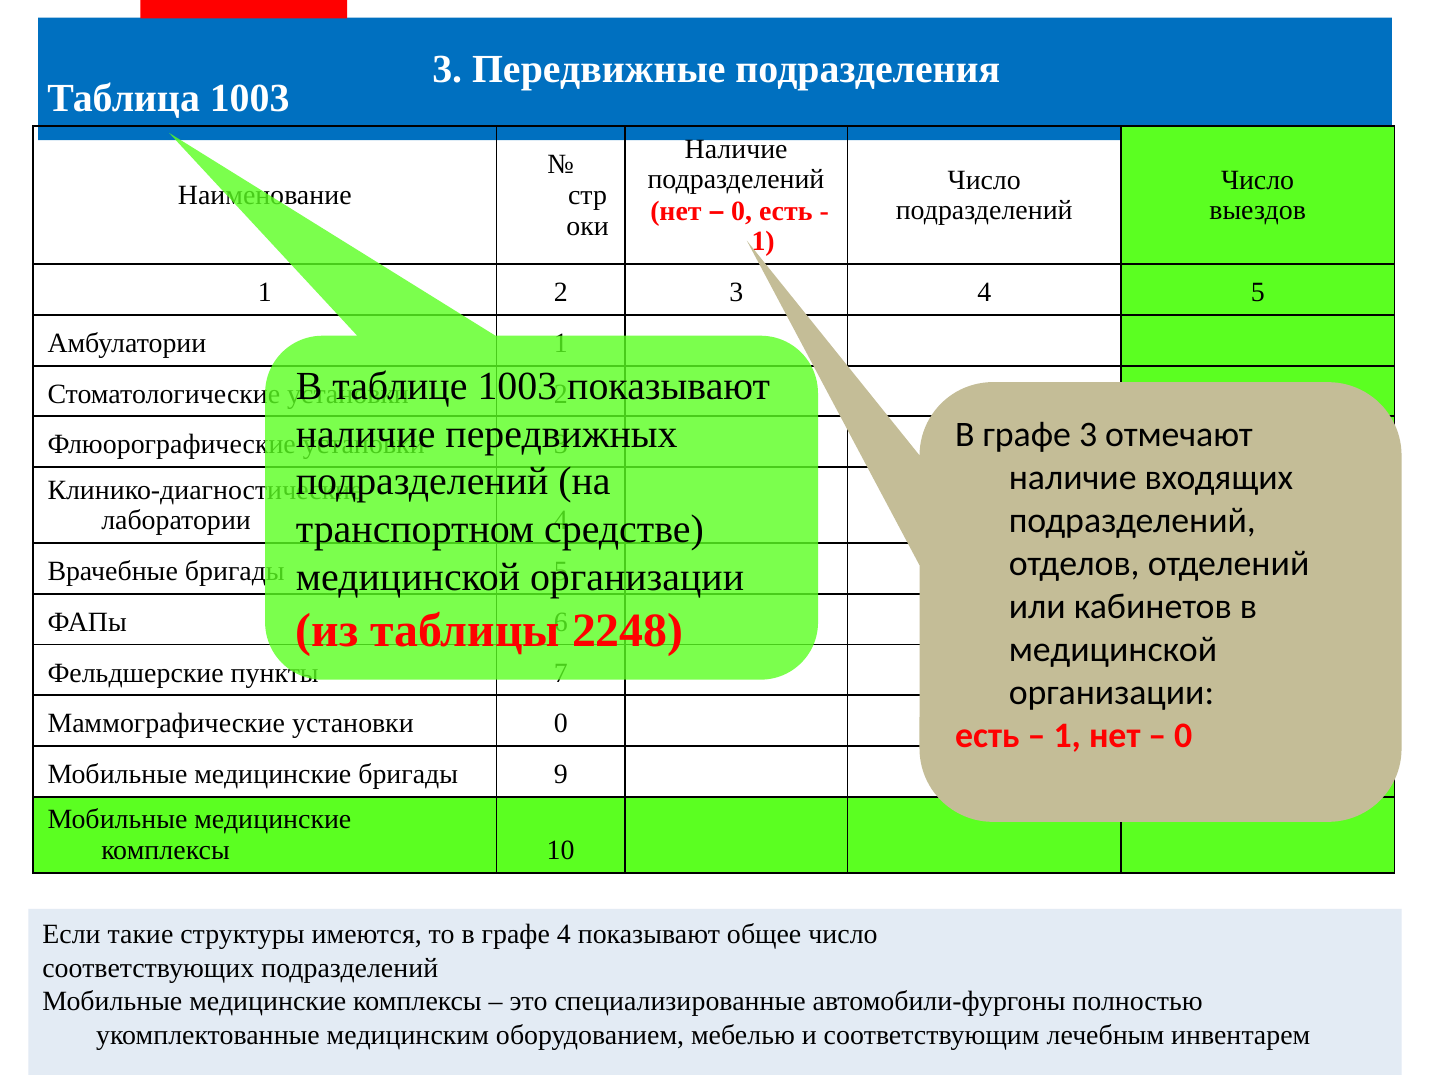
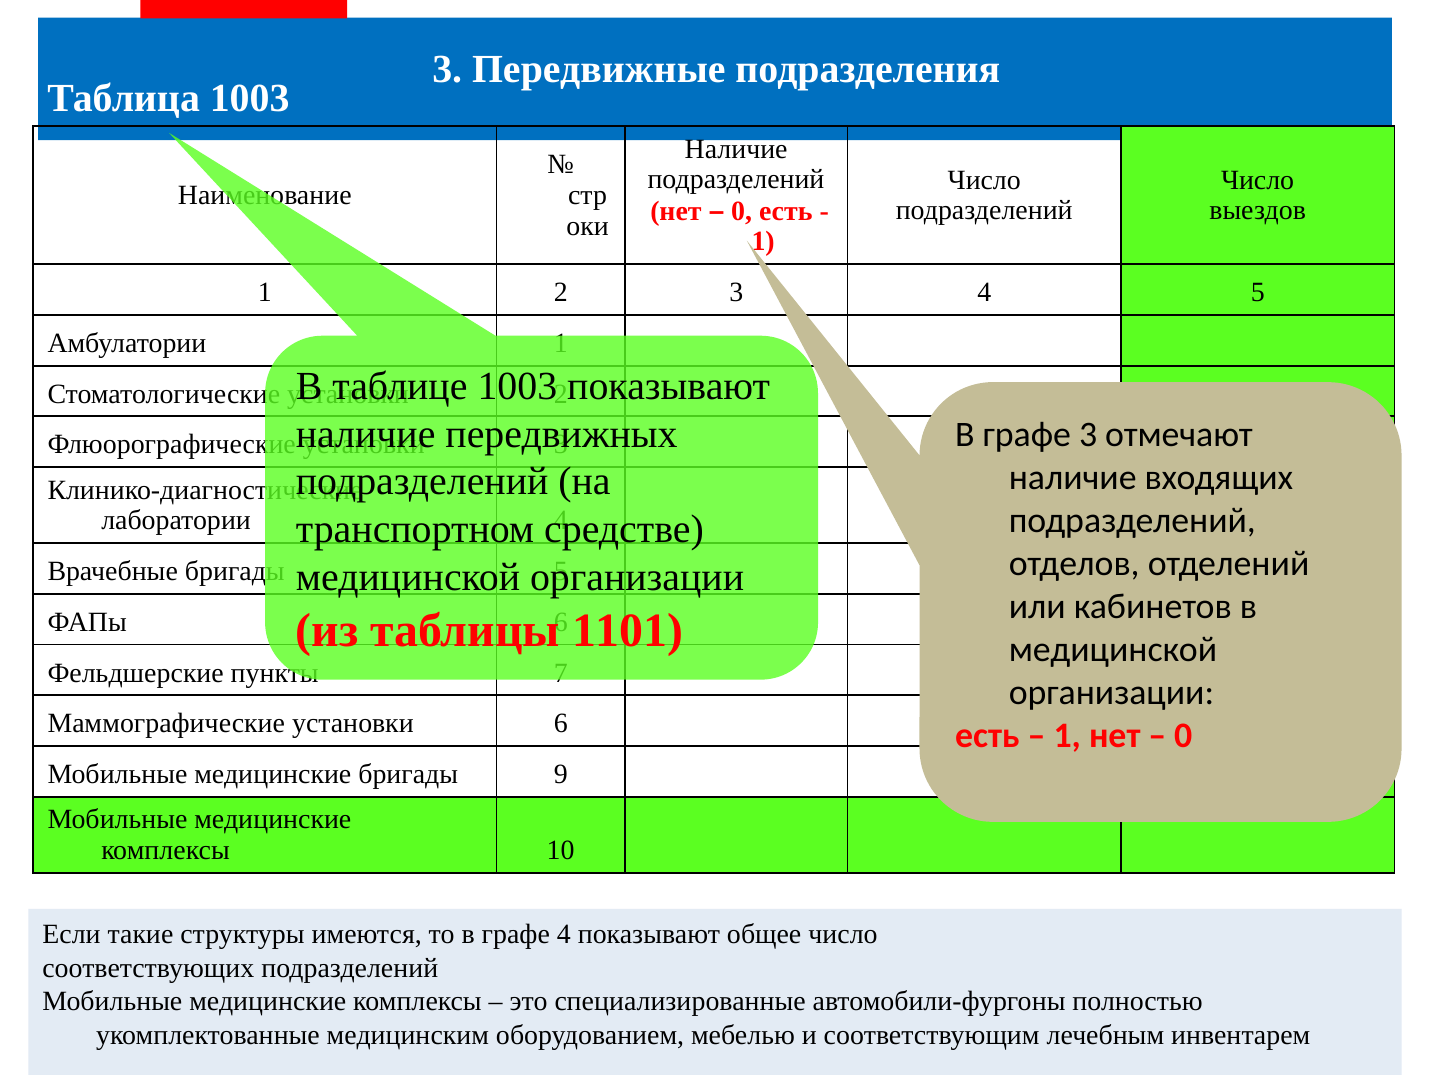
2248: 2248 -> 1101
установки 0: 0 -> 6
